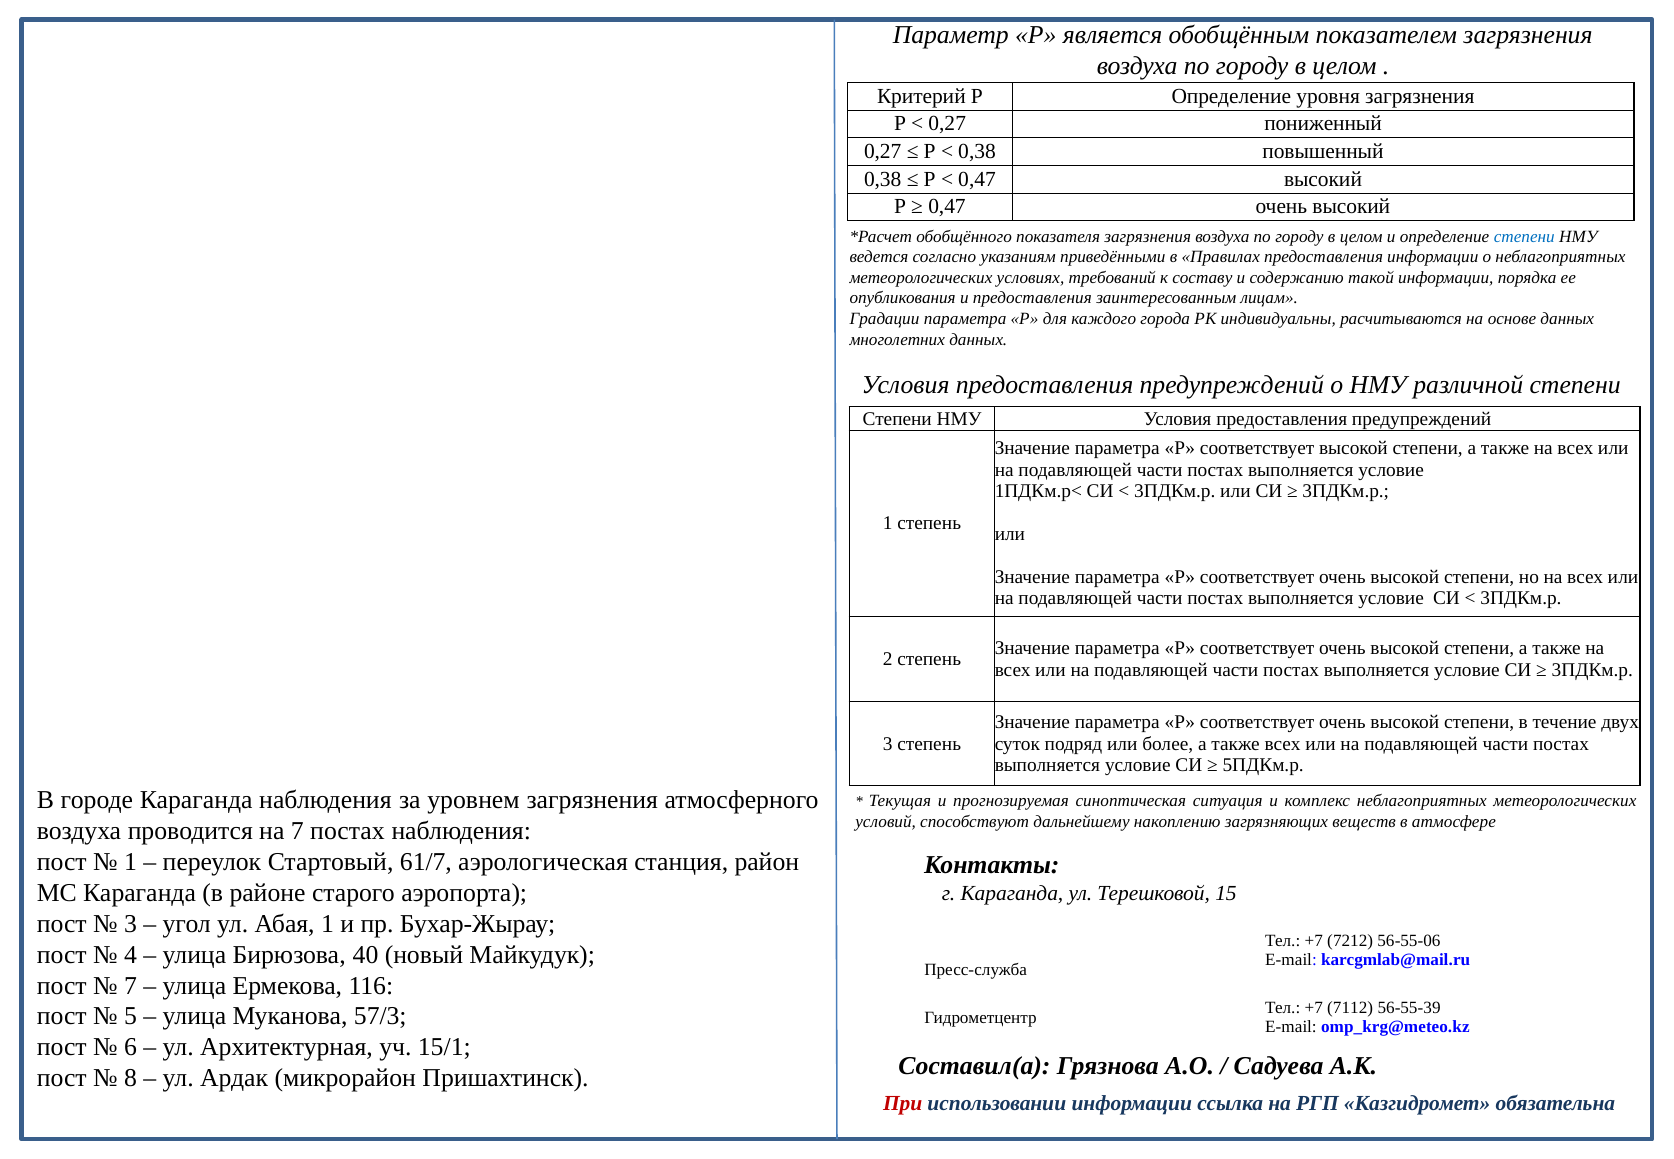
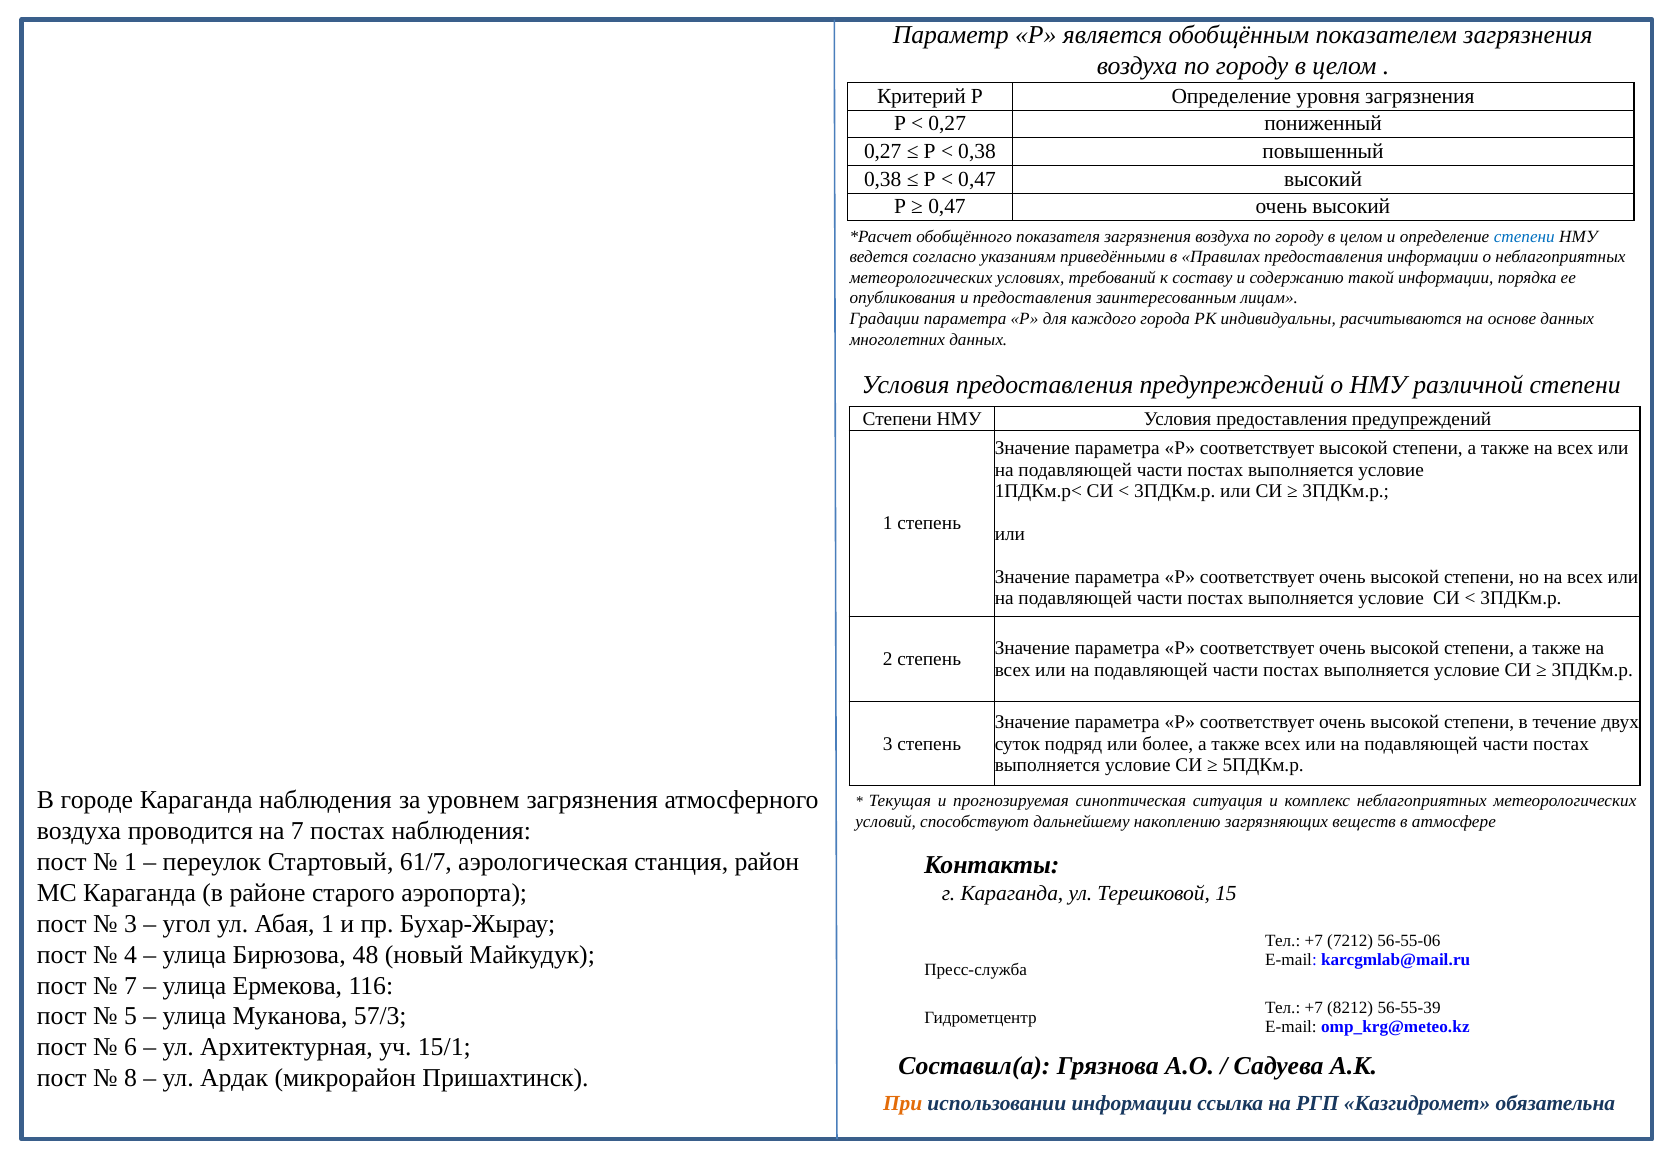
40: 40 -> 48
7112: 7112 -> 8212
При colour: red -> orange
